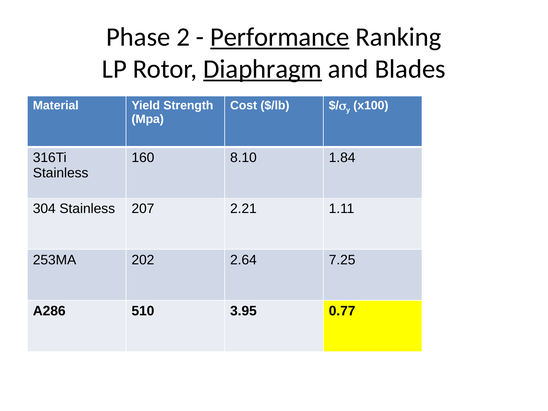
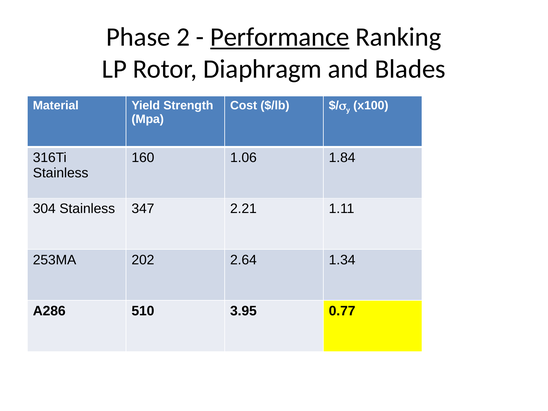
Diaphragm underline: present -> none
8.10: 8.10 -> 1.06
207: 207 -> 347
7.25: 7.25 -> 1.34
